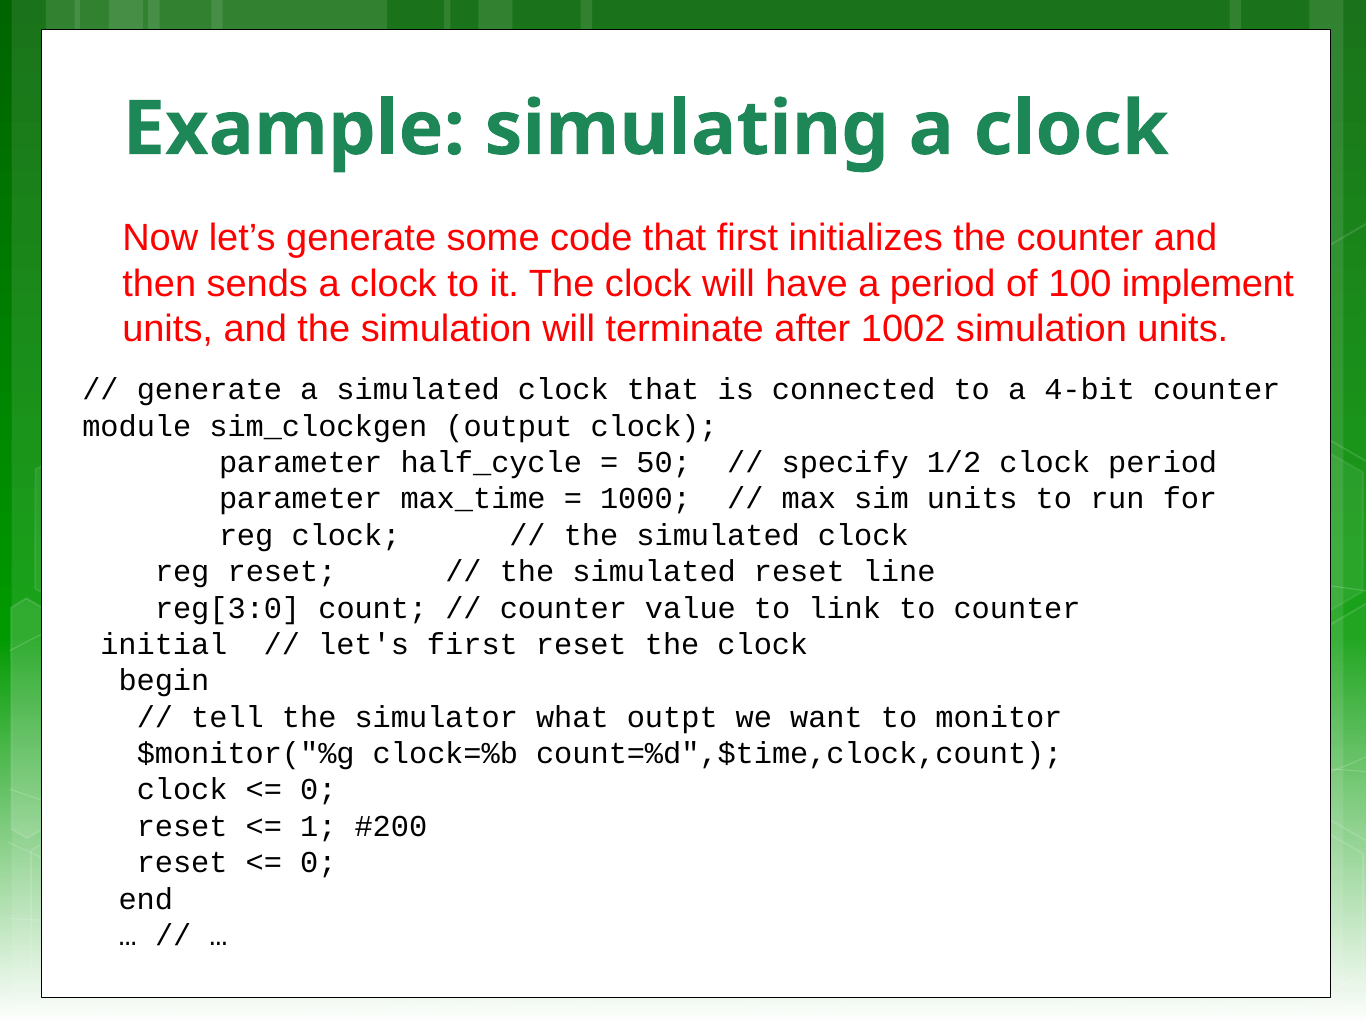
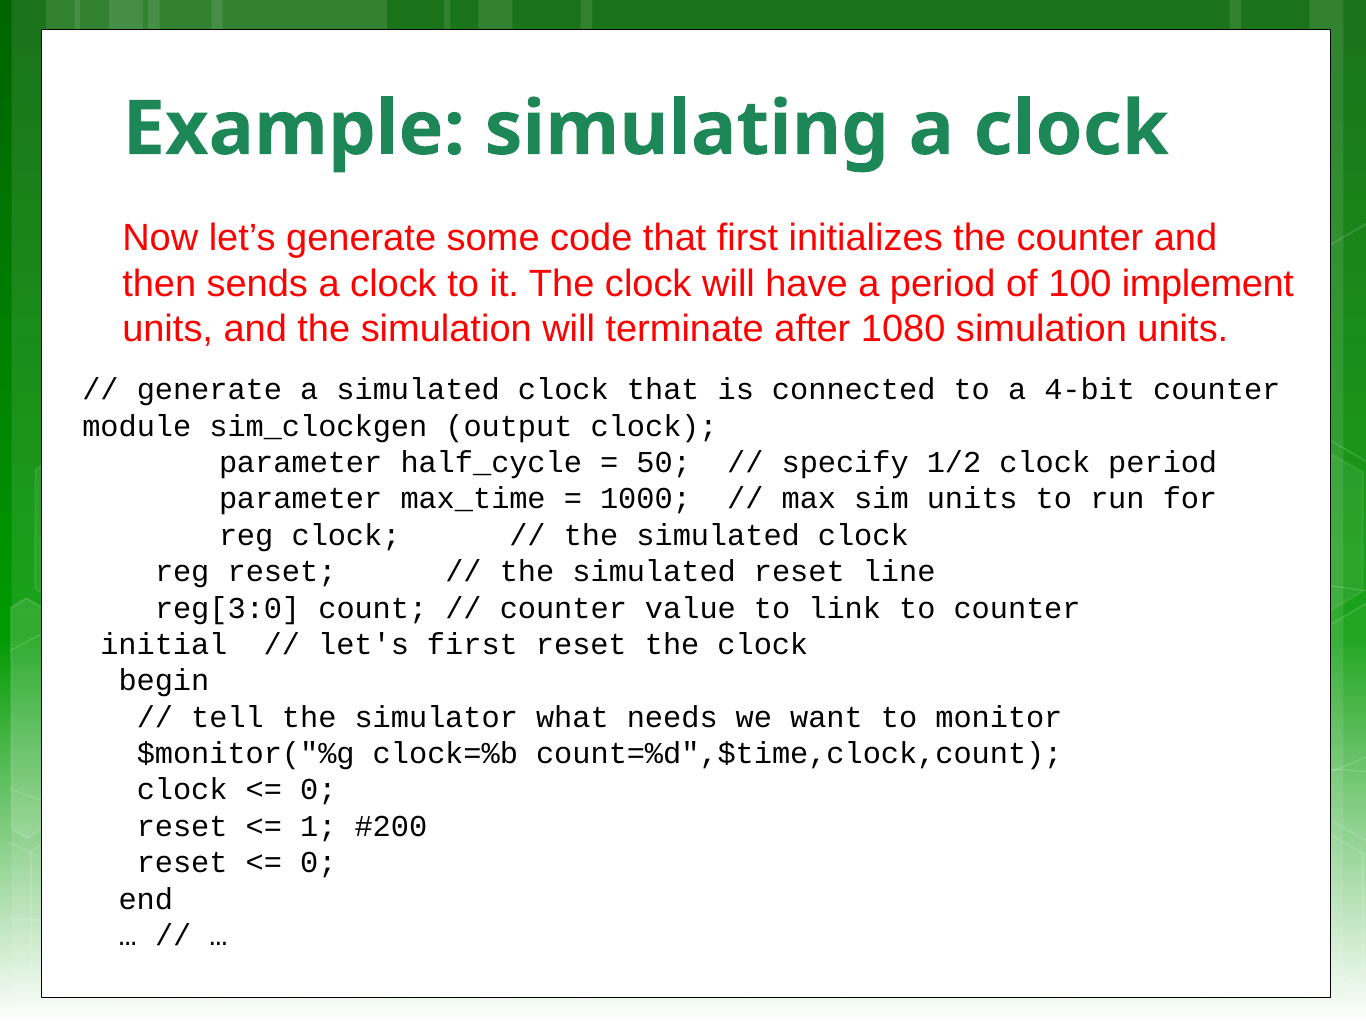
1002: 1002 -> 1080
outpt: outpt -> needs
